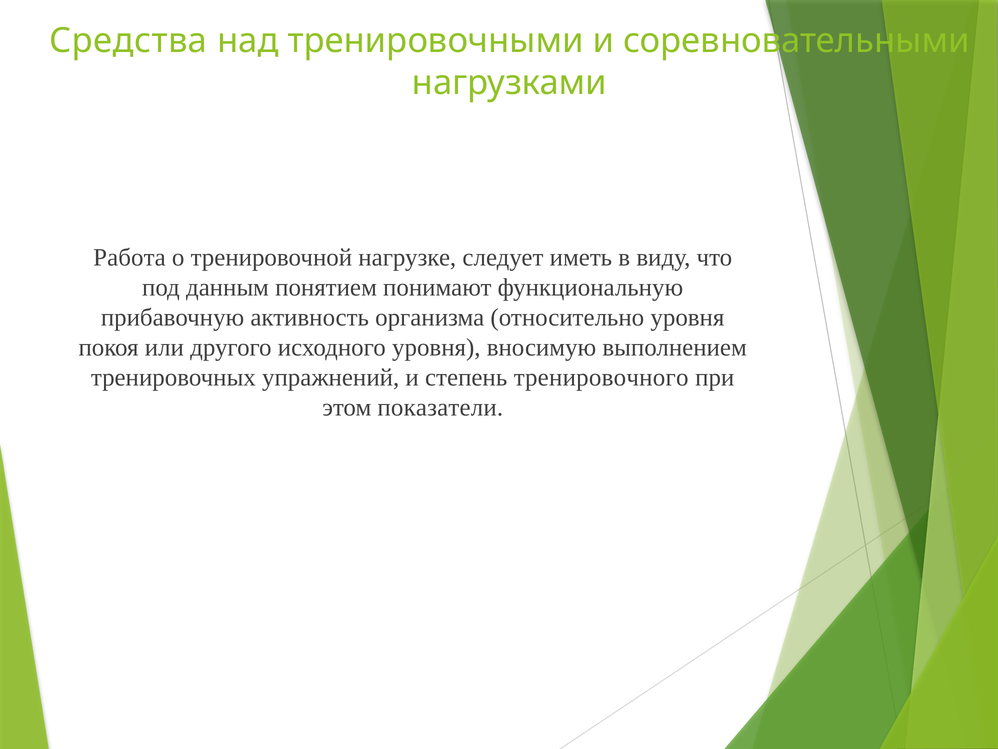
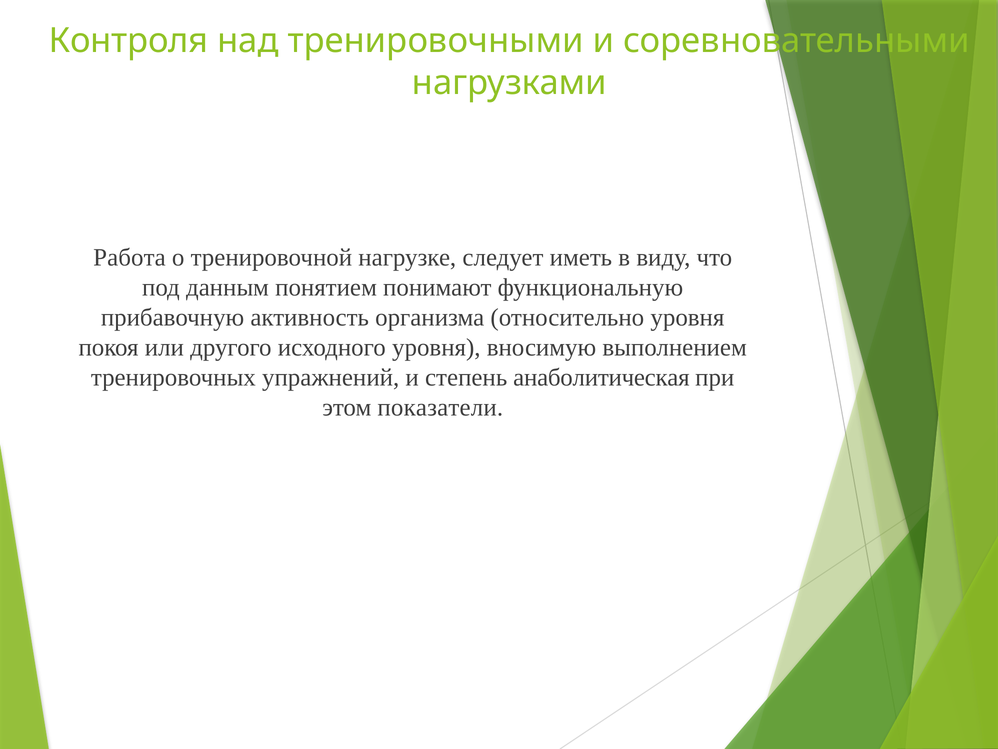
Средства: Средства -> Контроля
тренировочного: тренировочного -> анаболитическая
